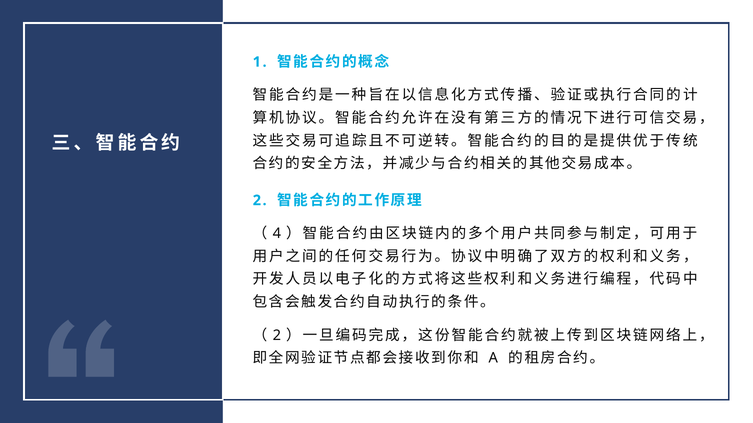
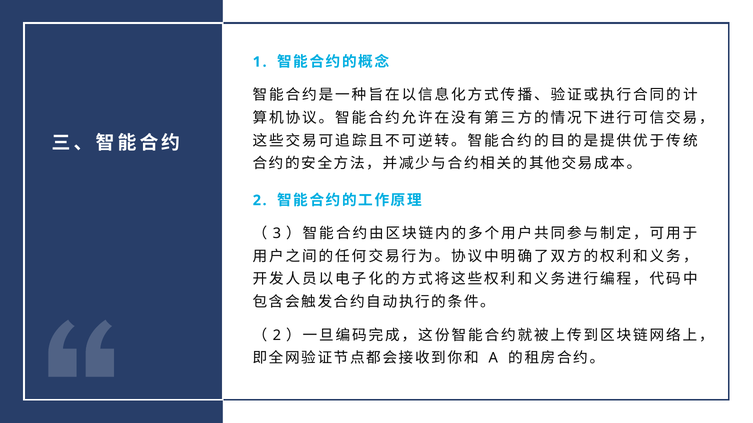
4: 4 -> 3
